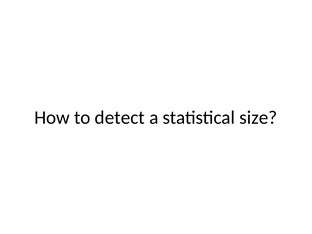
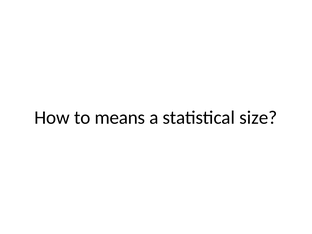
detect: detect -> means
